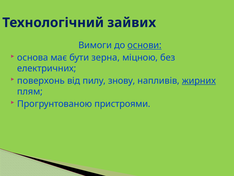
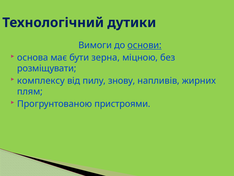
зайвих: зайвих -> дутики
електричних: електричних -> розміщувати
поверхонь: поверхонь -> комплексу
жирних underline: present -> none
